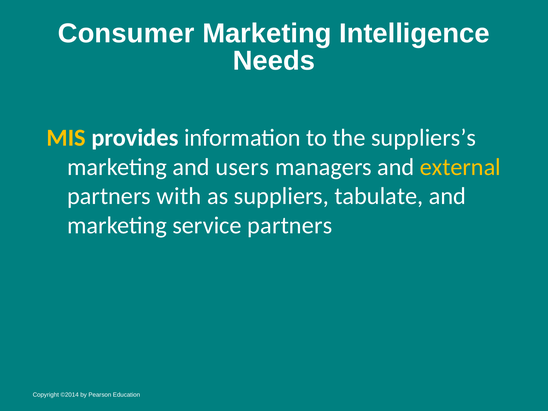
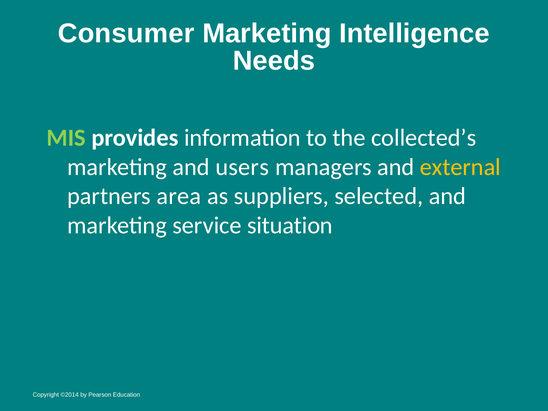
MIS colour: yellow -> light green
suppliers’s: suppliers’s -> collected’s
with: with -> area
tabulate: tabulate -> selected
service partners: partners -> situation
